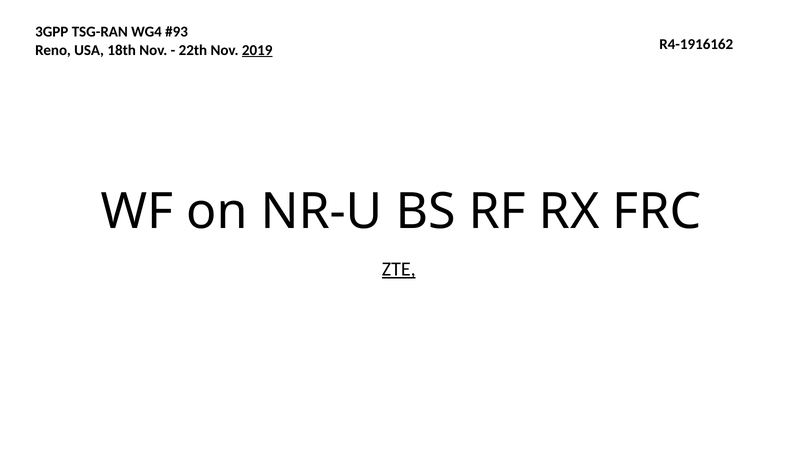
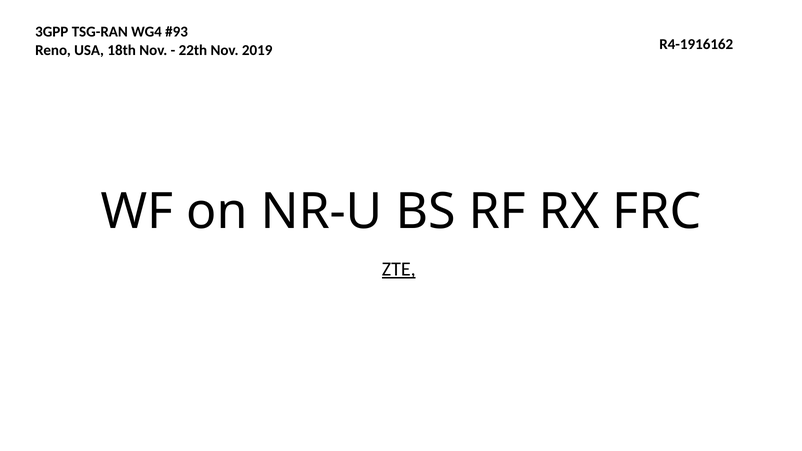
2019 underline: present -> none
